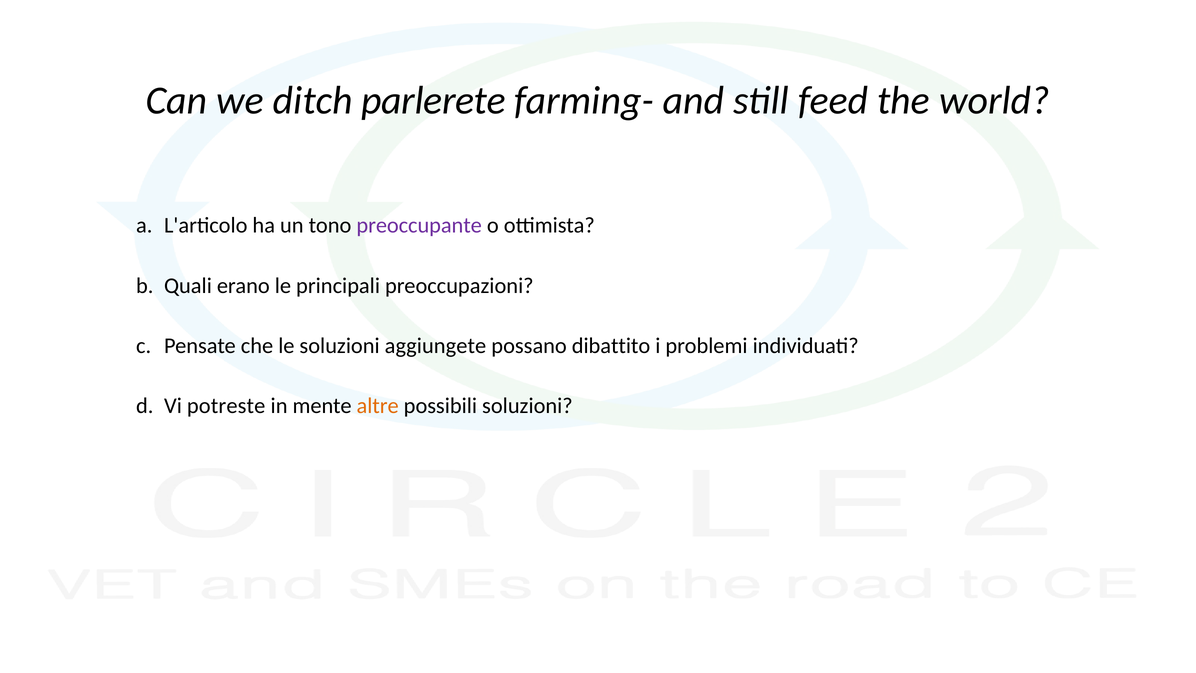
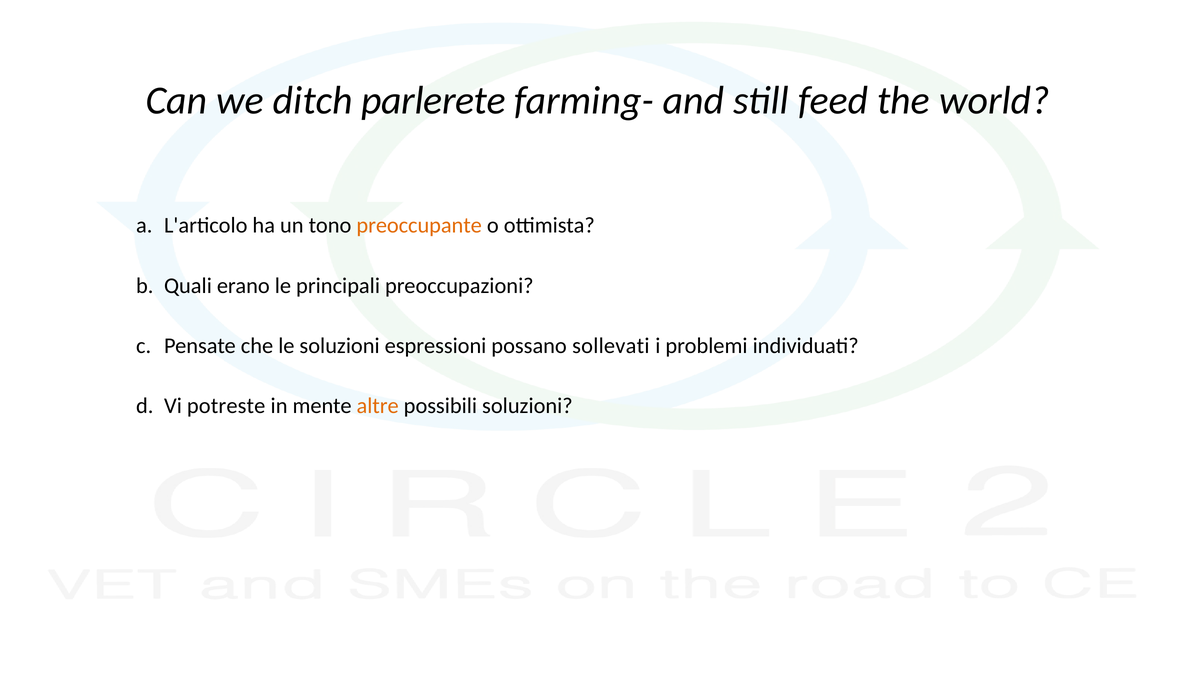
preoccupante colour: purple -> orange
aggiungete: aggiungete -> espressioni
dibattito: dibattito -> sollevati
